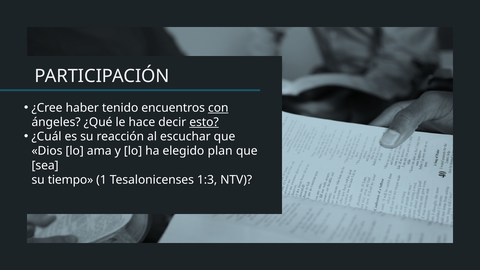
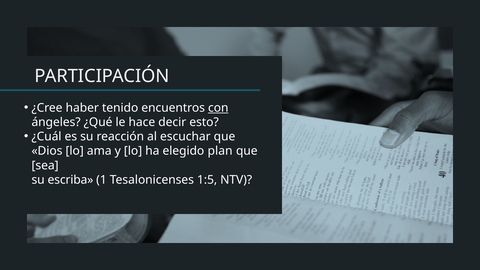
esto underline: present -> none
tiempo: tiempo -> escriba
1:3: 1:3 -> 1:5
